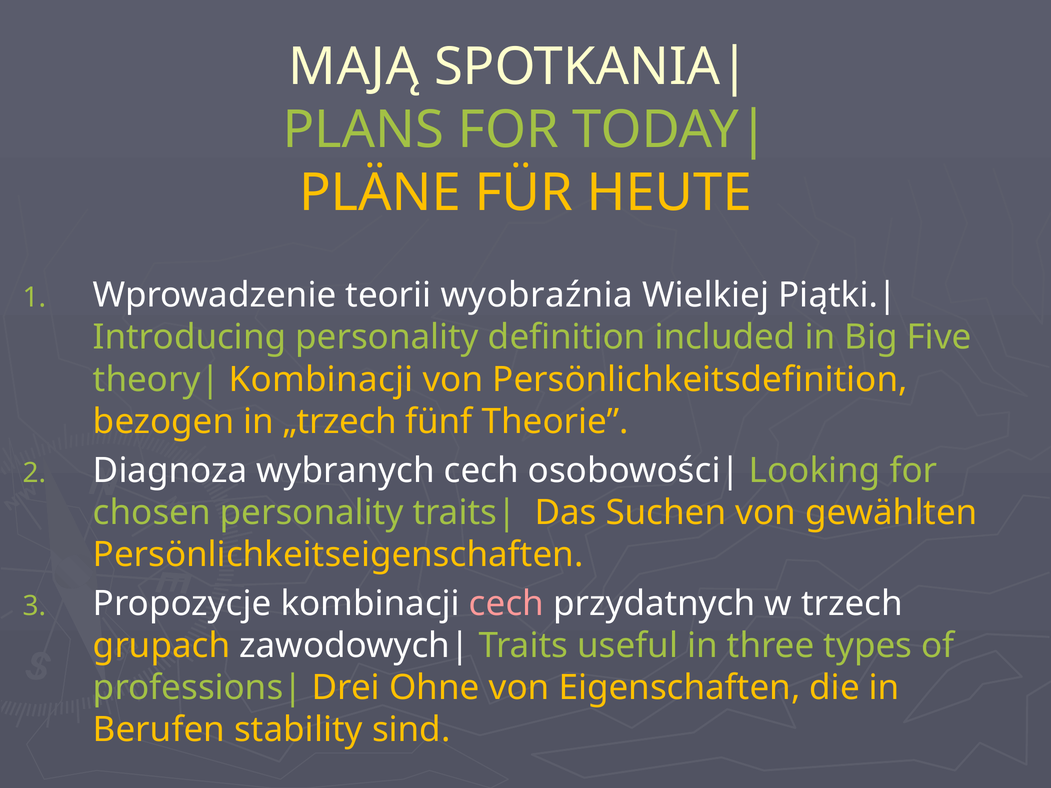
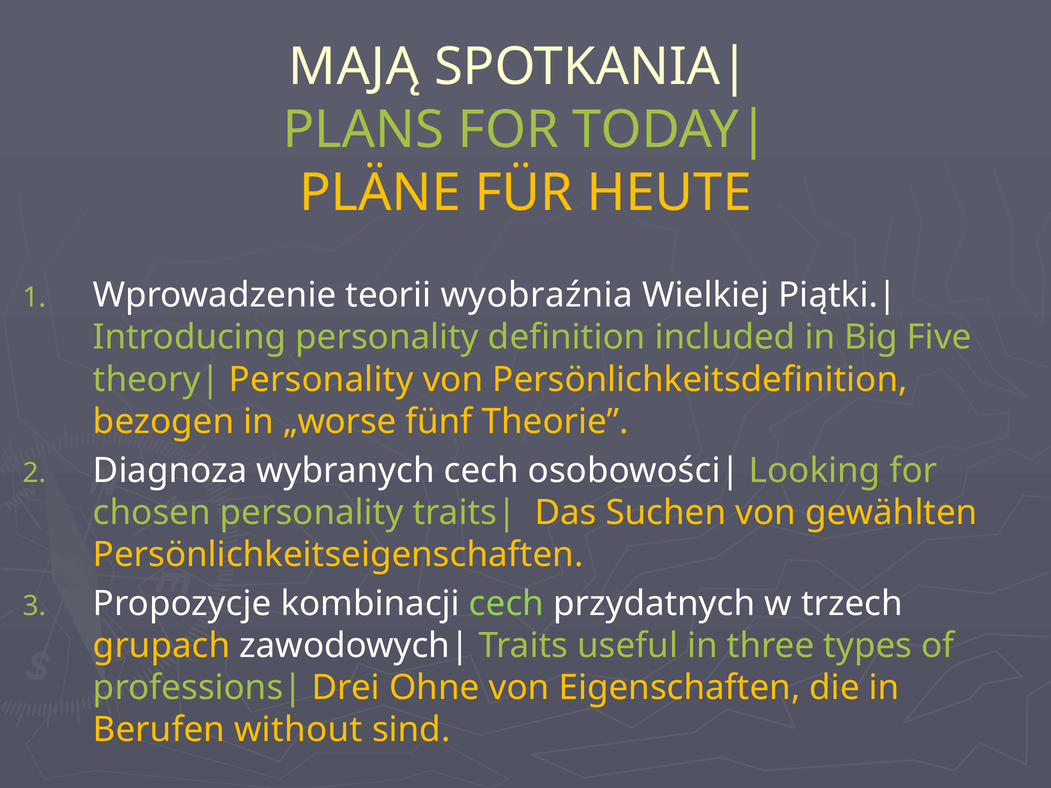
Kombinacji at (321, 380): Kombinacji -> Personality
„trzech: „trzech -> „worse
cech at (507, 604) colour: pink -> light green
stability: stability -> without
